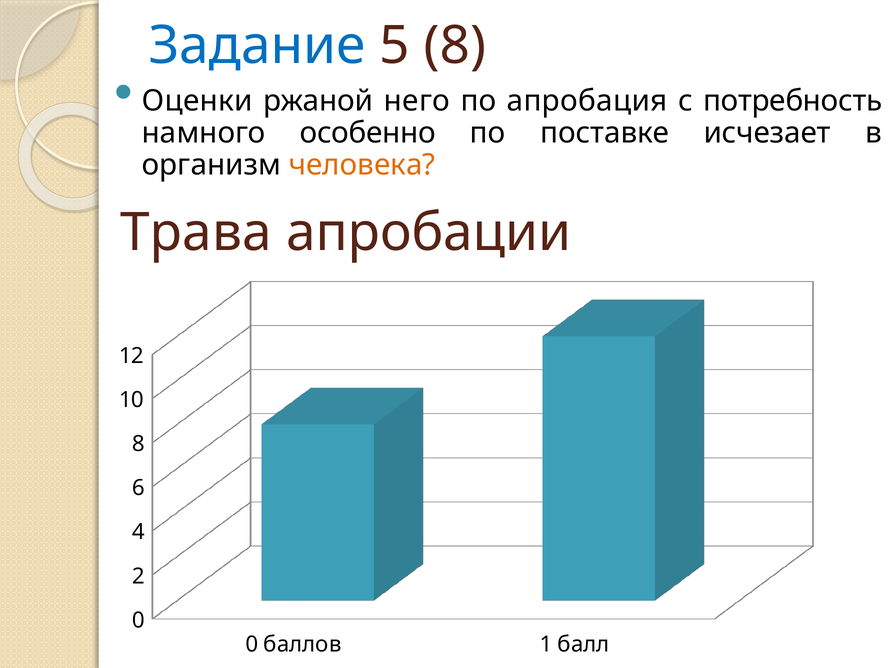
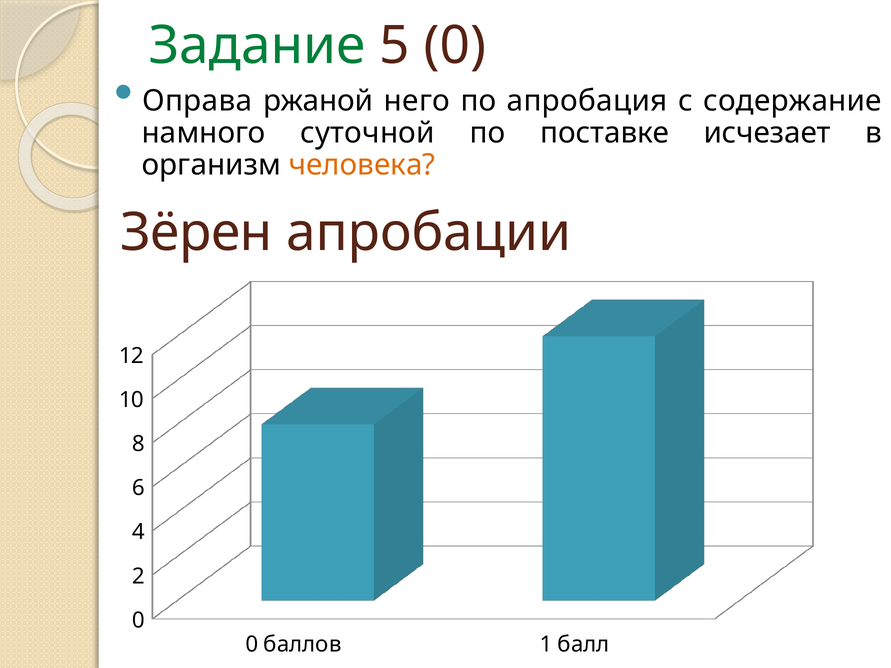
Задание colour: blue -> green
5 8: 8 -> 0
Оценки: Оценки -> Оправа
потребность: потребность -> содержание
особенно: особенно -> суточной
Трава: Трава -> Зёрен
